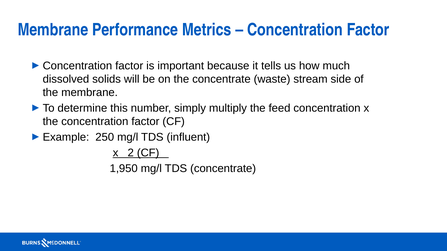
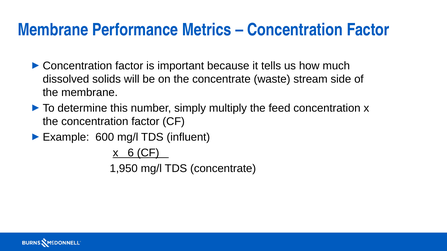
250: 250 -> 600
2: 2 -> 6
